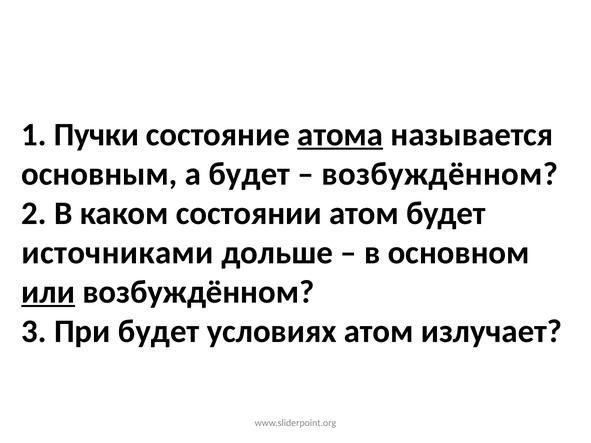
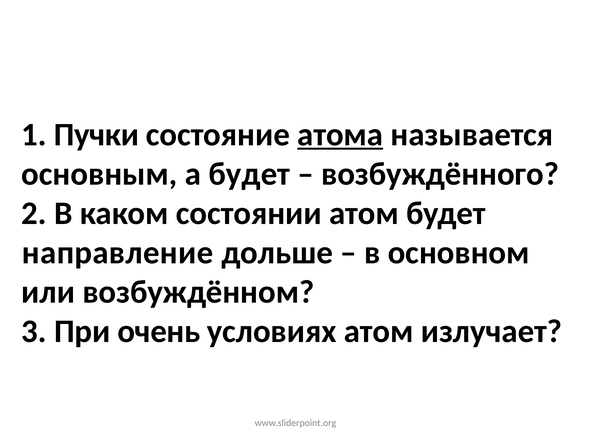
возбуждённом at (440, 174): возбуждённом -> возбуждённого
источниками: источниками -> направление
или underline: present -> none
При будет: будет -> очень
